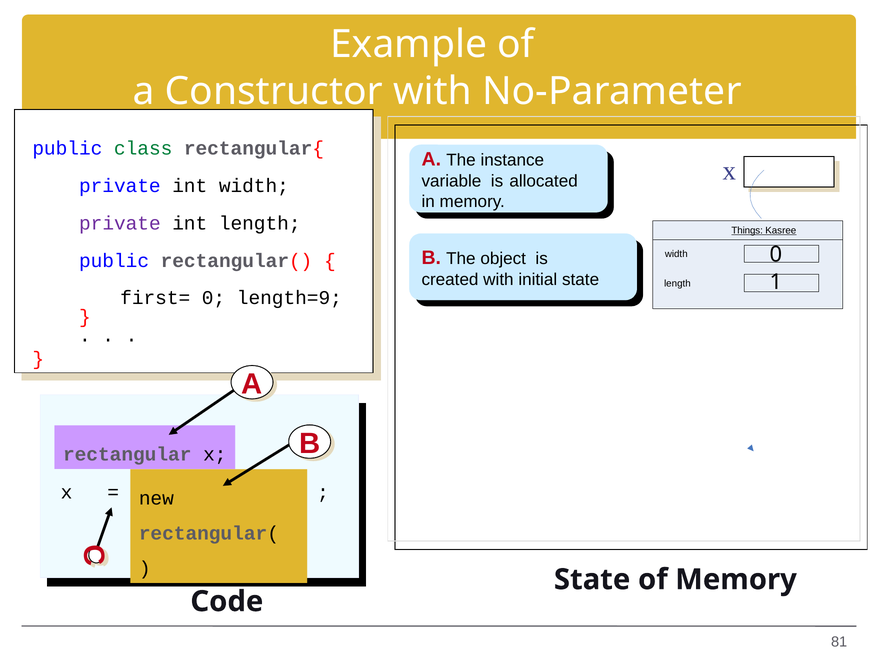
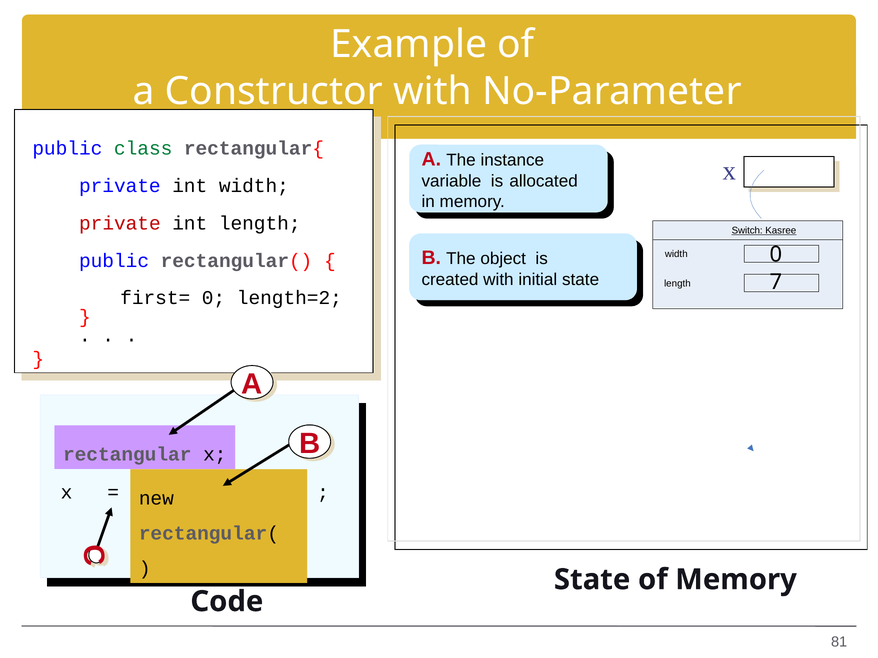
private at (120, 223) colour: purple -> red
Things: Things -> Switch
1: 1 -> 7
length=9: length=9 -> length=2
